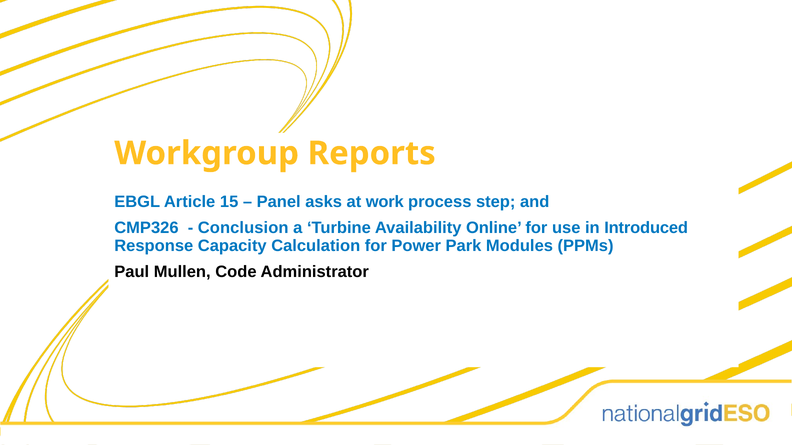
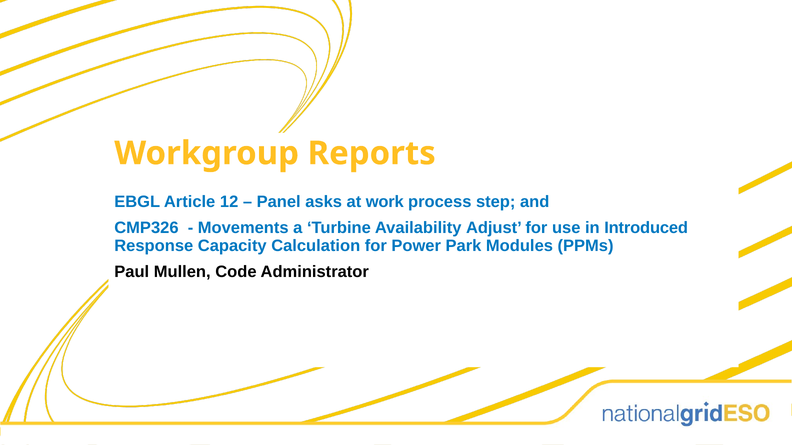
15: 15 -> 12
Conclusion: Conclusion -> Movements
Online: Online -> Adjust
